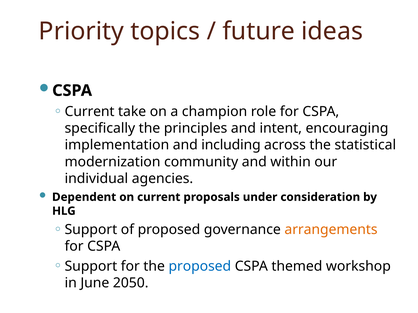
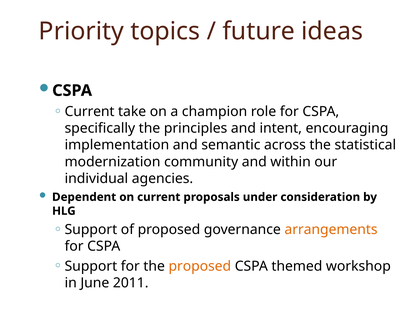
including: including -> semantic
proposed at (200, 267) colour: blue -> orange
2050: 2050 -> 2011
